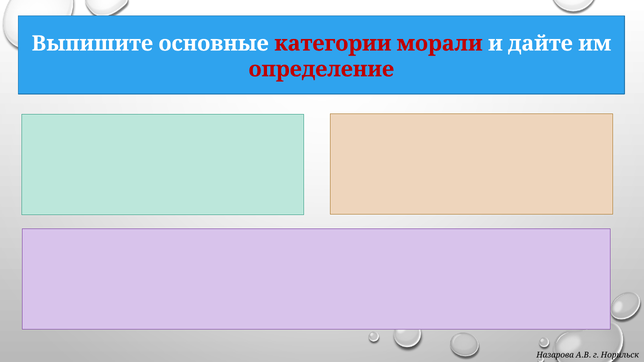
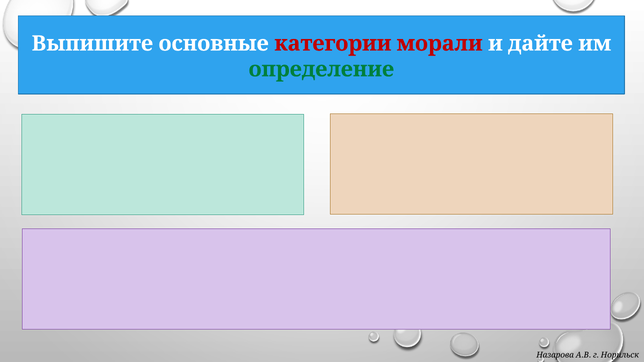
определение colour: red -> green
